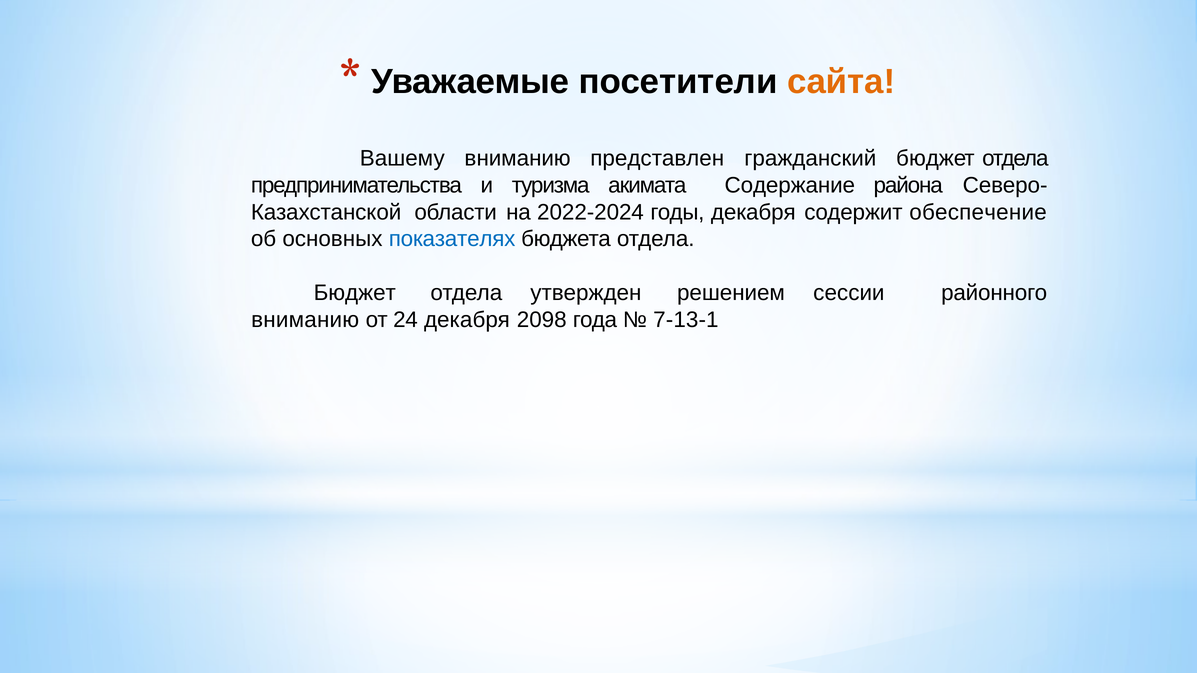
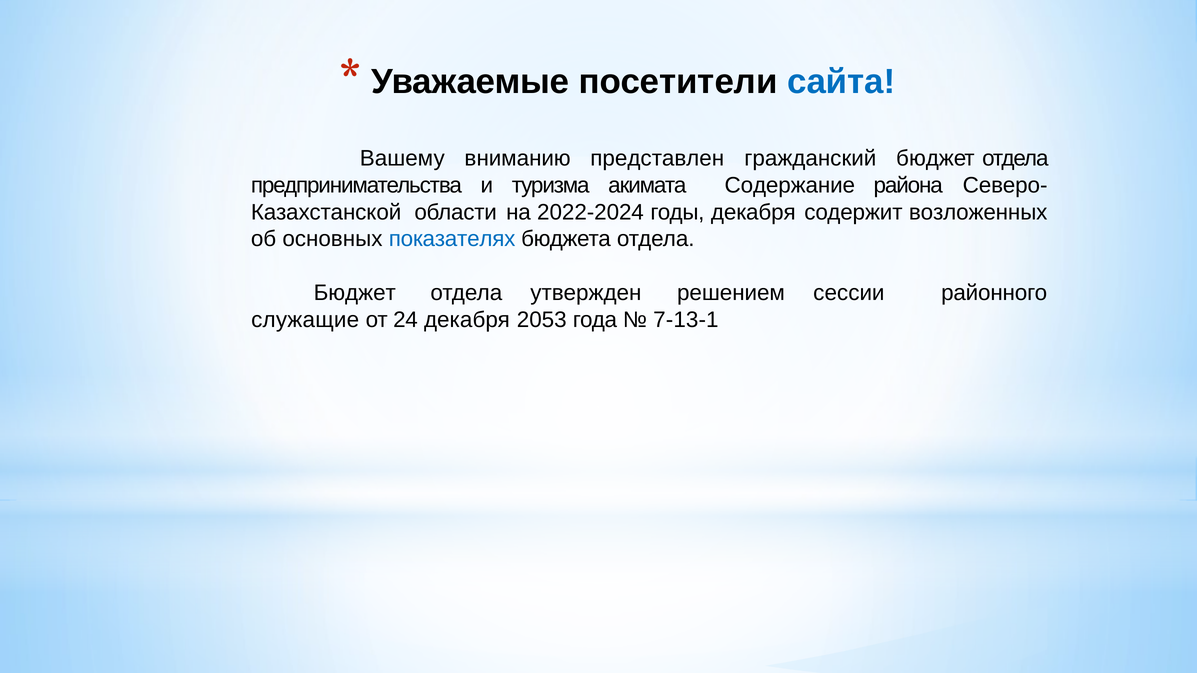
сайта colour: orange -> blue
обеспечение: обеспечение -> возложенных
вниманию at (305, 320): вниманию -> служащие
2098: 2098 -> 2053
